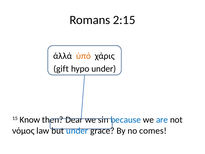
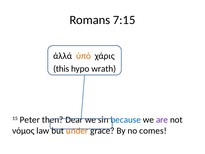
2:15: 2:15 -> 7:15
gift: gift -> this
hypo under: under -> wrath
Know: Know -> Peter
are colour: blue -> purple
under at (77, 131) colour: blue -> orange
